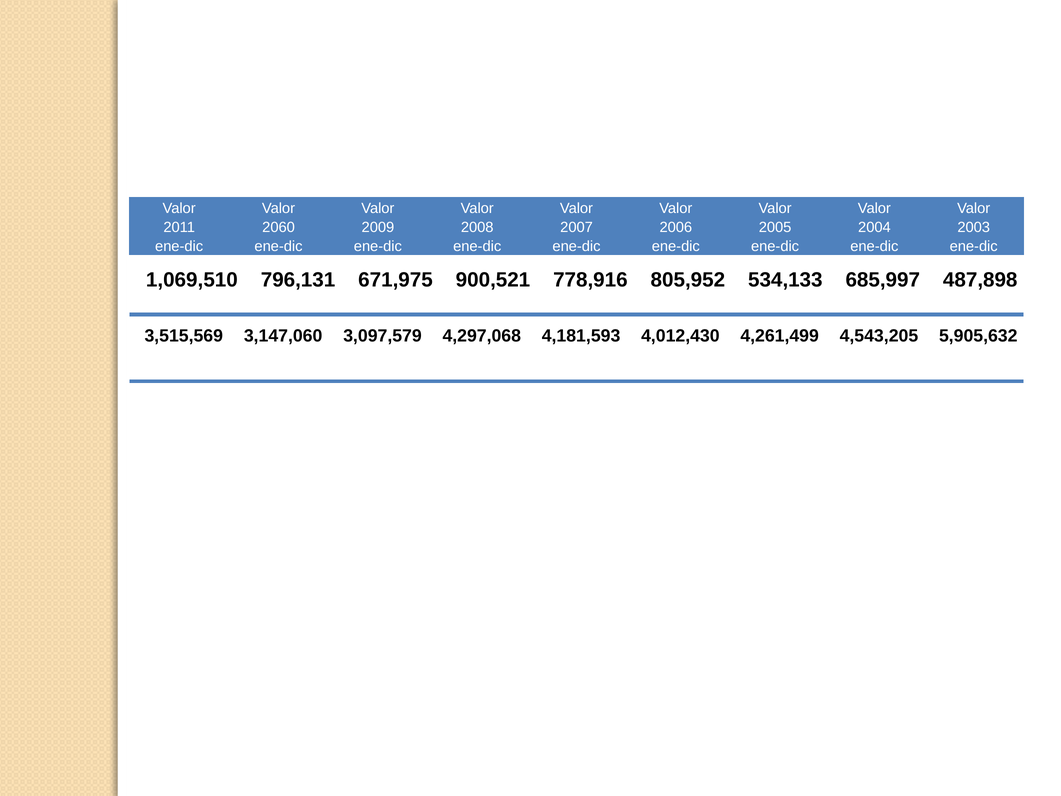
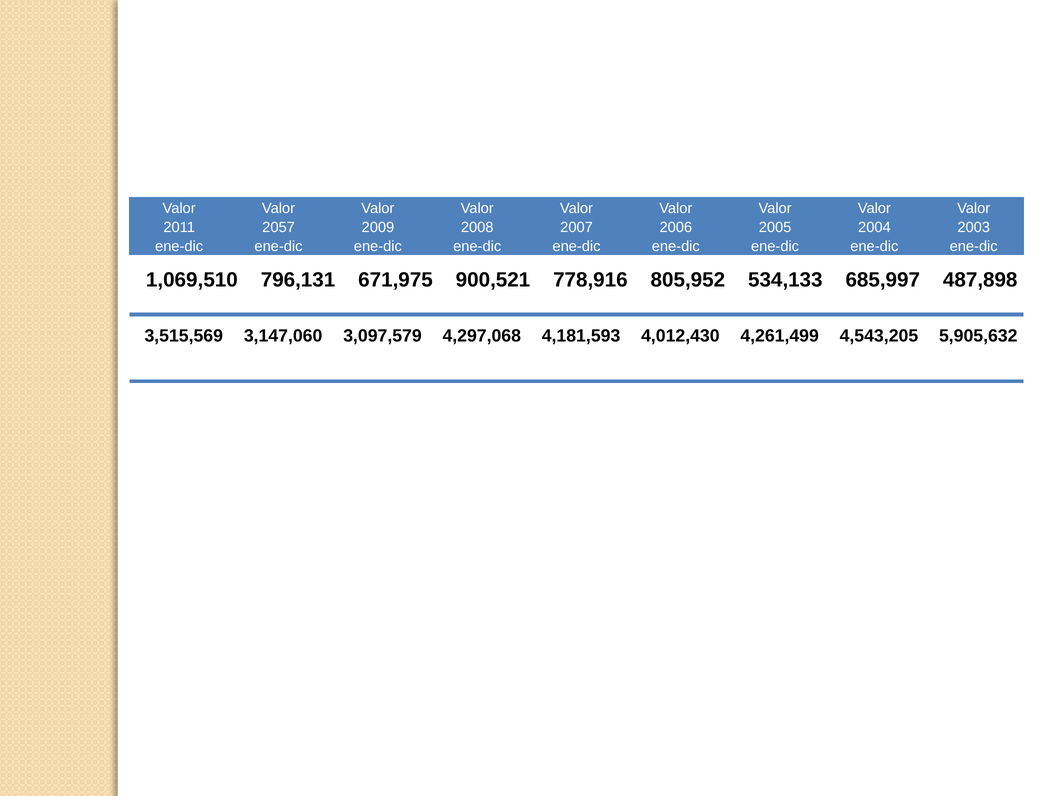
2060: 2060 -> 2057
